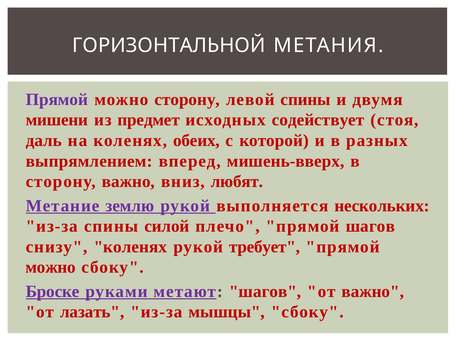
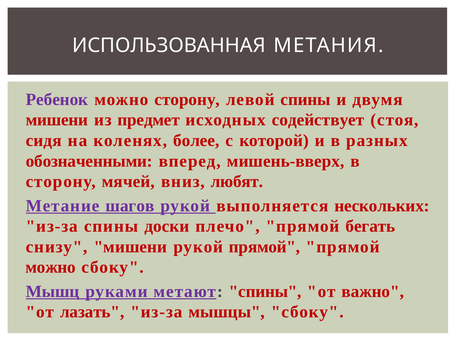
ГОРИЗОНТАЛЬНОЙ: ГОРИЗОНТАЛЬНОЙ -> ИСПОЛЬЗОВАННАЯ
Прямой at (57, 99): Прямой -> Ребенок
даль: даль -> сидя
обеих: обеих -> более
выпрямлением: выпрямлением -> обозначенными
сторону важно: важно -> мячей
землю: землю -> шагов
силой: силой -> доски
прямой шагов: шагов -> бегать
снизу коленях: коленях -> мишени
рукой требует: требует -> прямой
Броске: Броске -> Мышц
метают шагов: шагов -> спины
